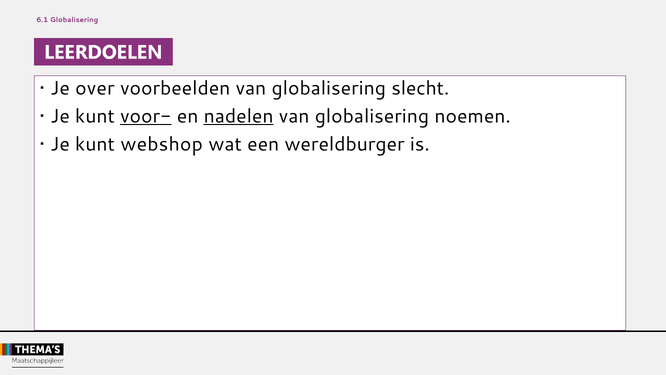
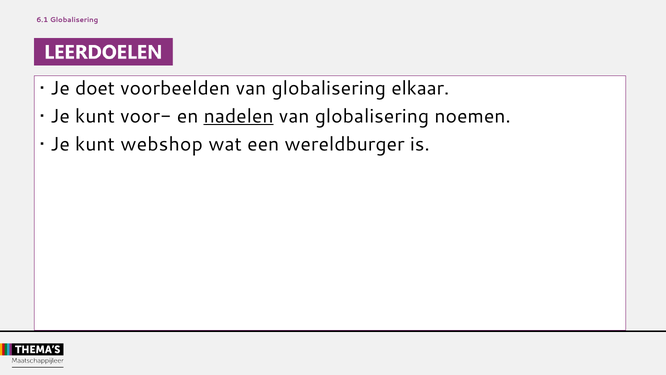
over: over -> doet
slecht: slecht -> elkaar
voor- underline: present -> none
